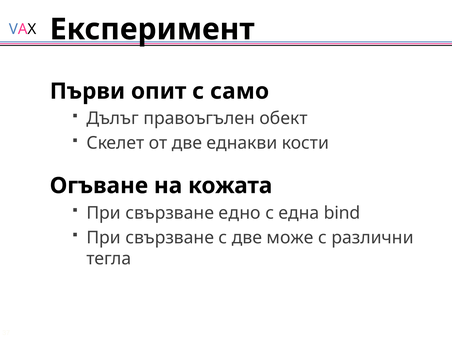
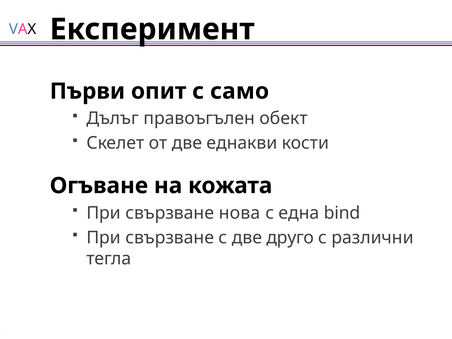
едно: едно -> нова
може: може -> друго
